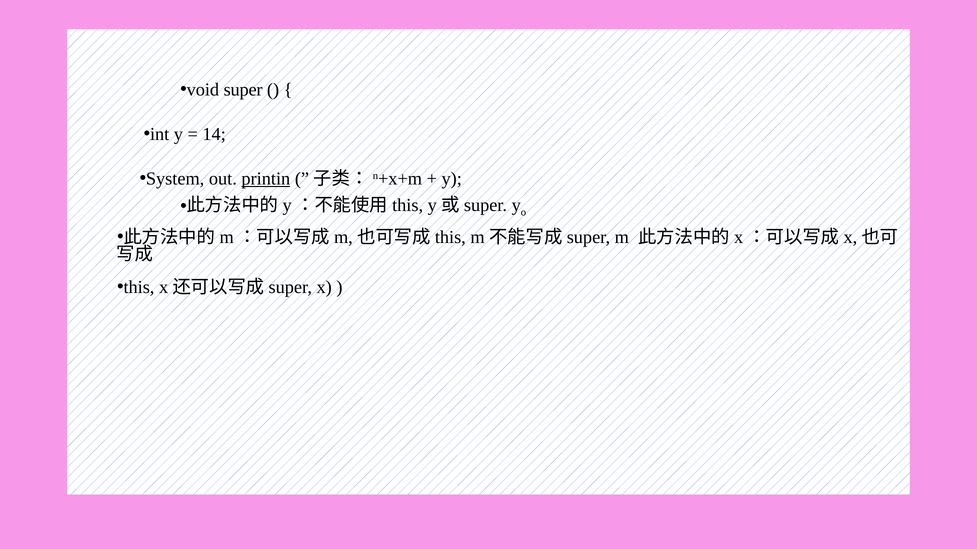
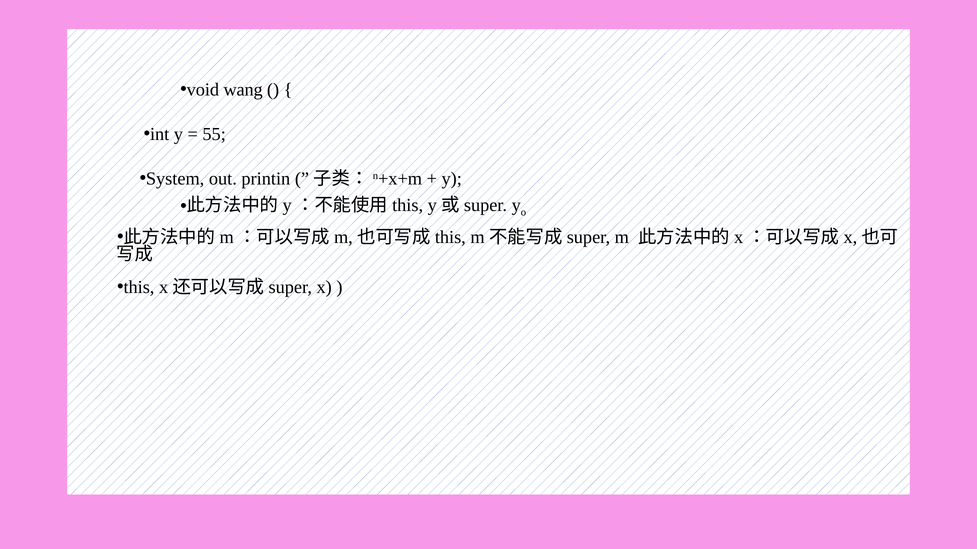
super: super -> wang
14: 14 -> 55
printin underline: present -> none
